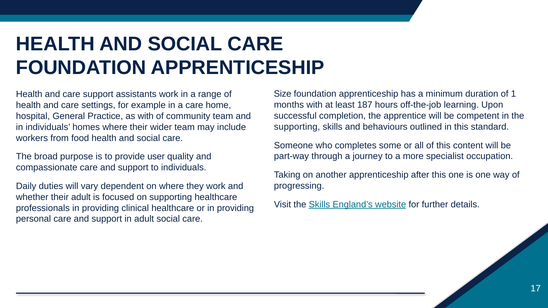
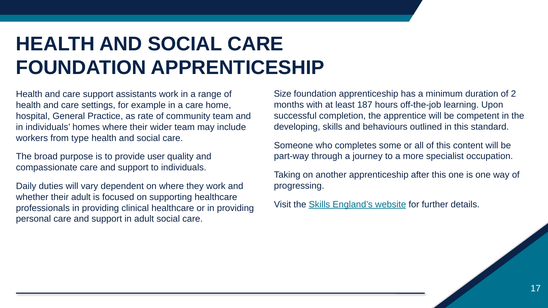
1: 1 -> 2
as with: with -> rate
supporting at (297, 127): supporting -> developing
food: food -> type
